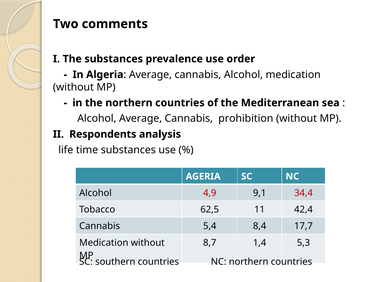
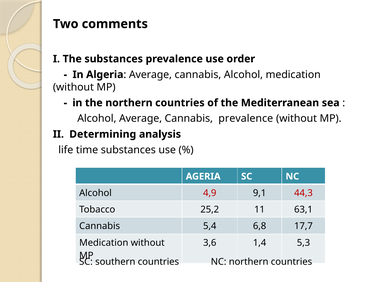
Cannabis prohibition: prohibition -> prevalence
Respondents: Respondents -> Determining
34,4: 34,4 -> 44,3
62,5: 62,5 -> 25,2
42,4: 42,4 -> 63,1
8,4: 8,4 -> 6,8
8,7: 8,7 -> 3,6
